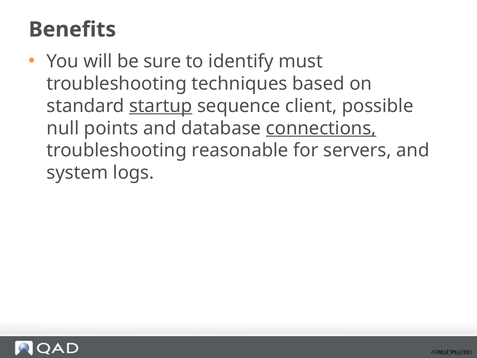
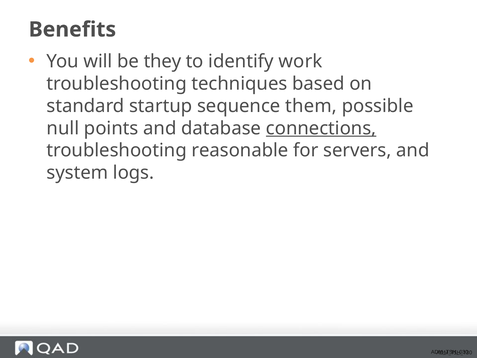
sure: sure -> they
must: must -> work
startup underline: present -> none
client: client -> them
